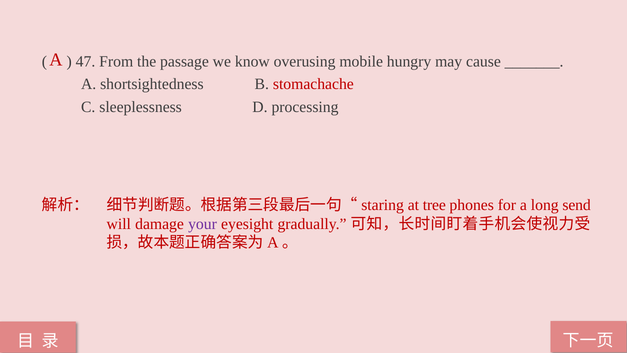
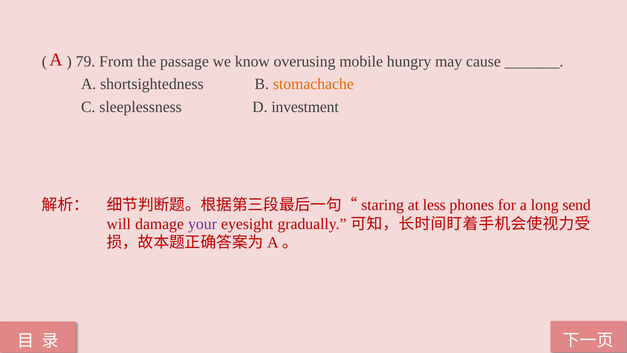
47: 47 -> 79
stomachache colour: red -> orange
processing: processing -> investment
tree: tree -> less
